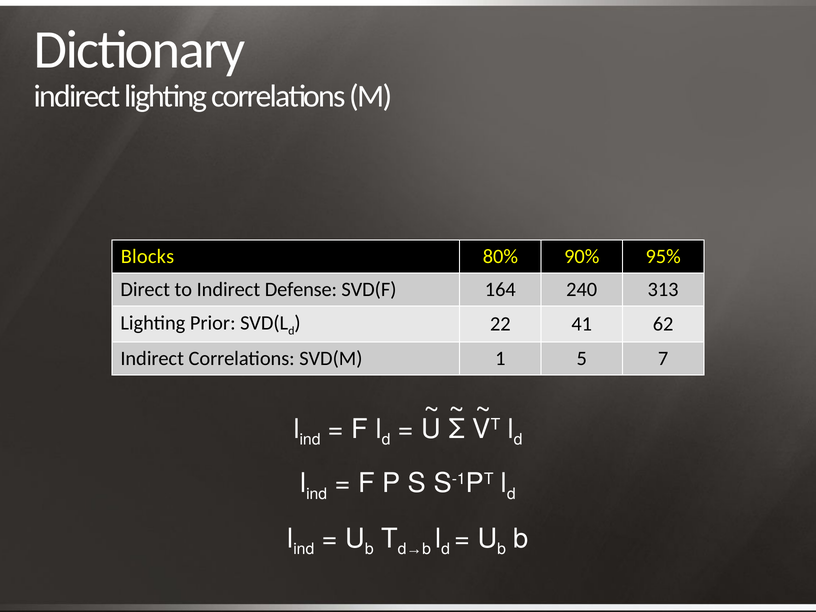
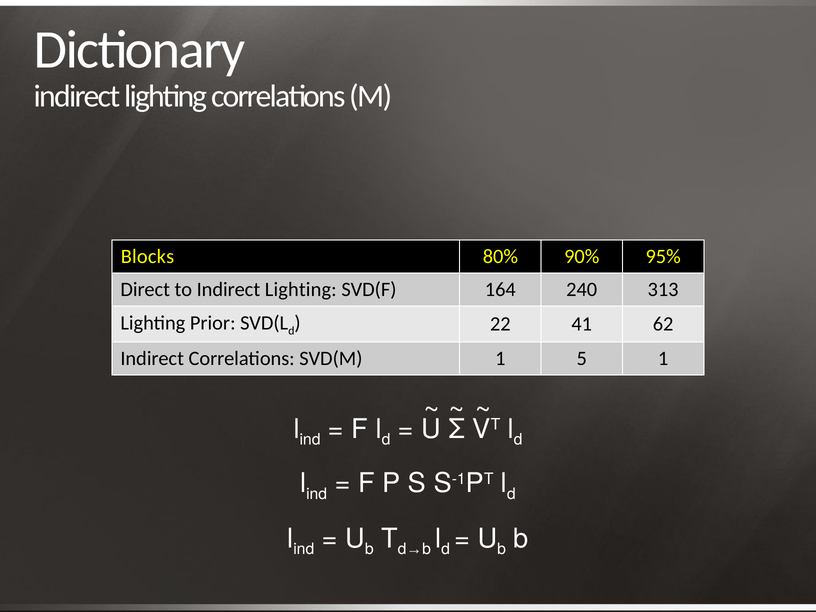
to Indirect Defense: Defense -> Lighting
5 7: 7 -> 1
